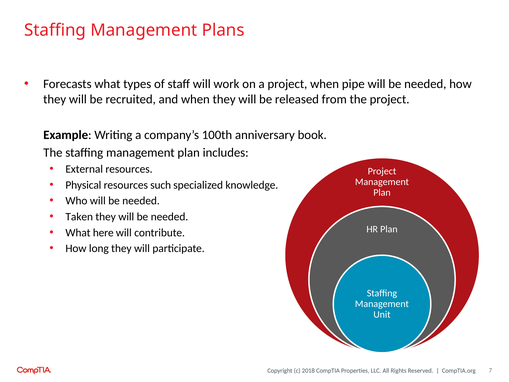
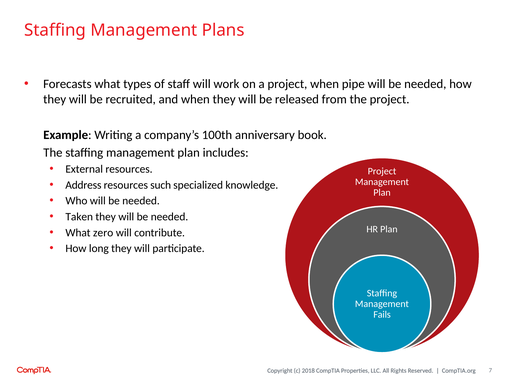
Physical: Physical -> Address
here: here -> zero
Unit: Unit -> Fails
